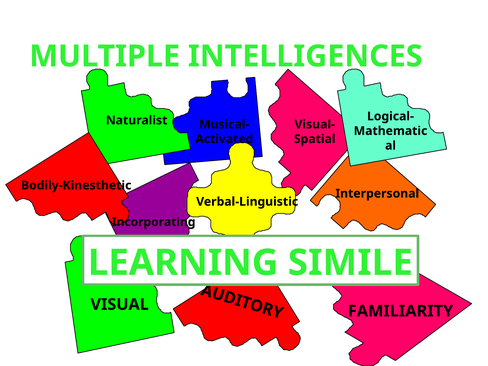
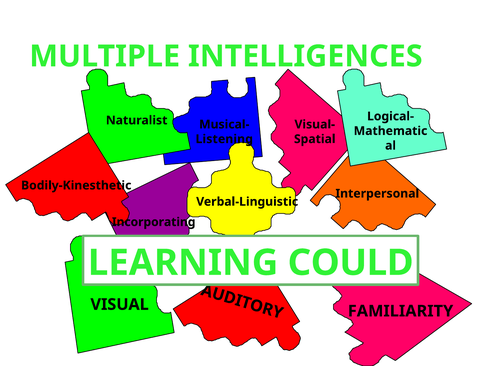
Activated: Activated -> Listening
SIMILE: SIMILE -> COULD
